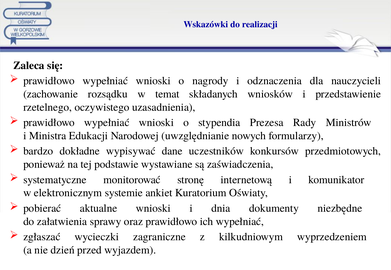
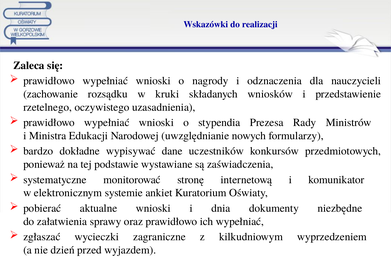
temat: temat -> kruki
